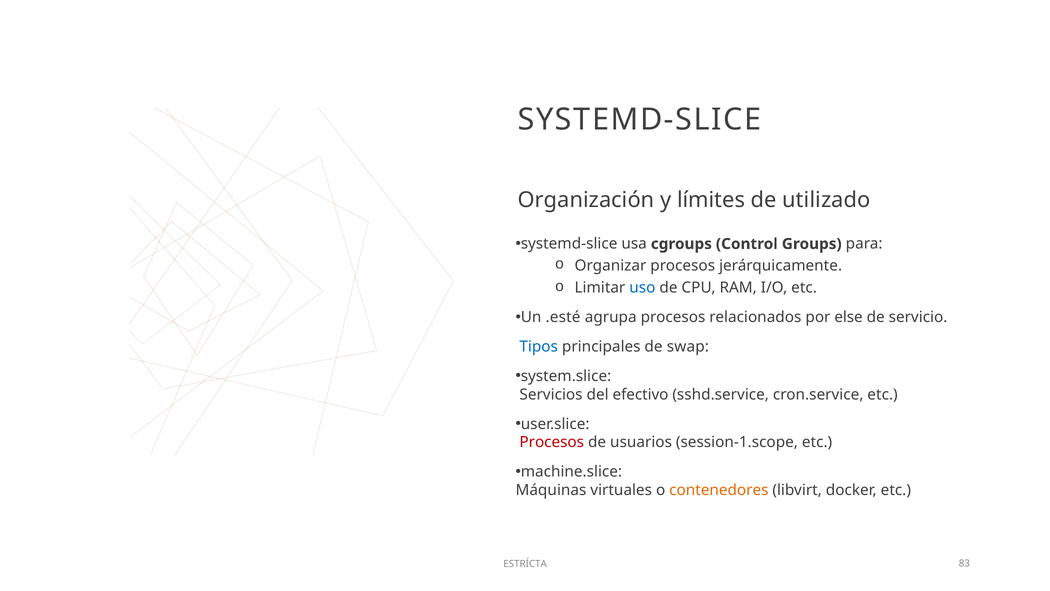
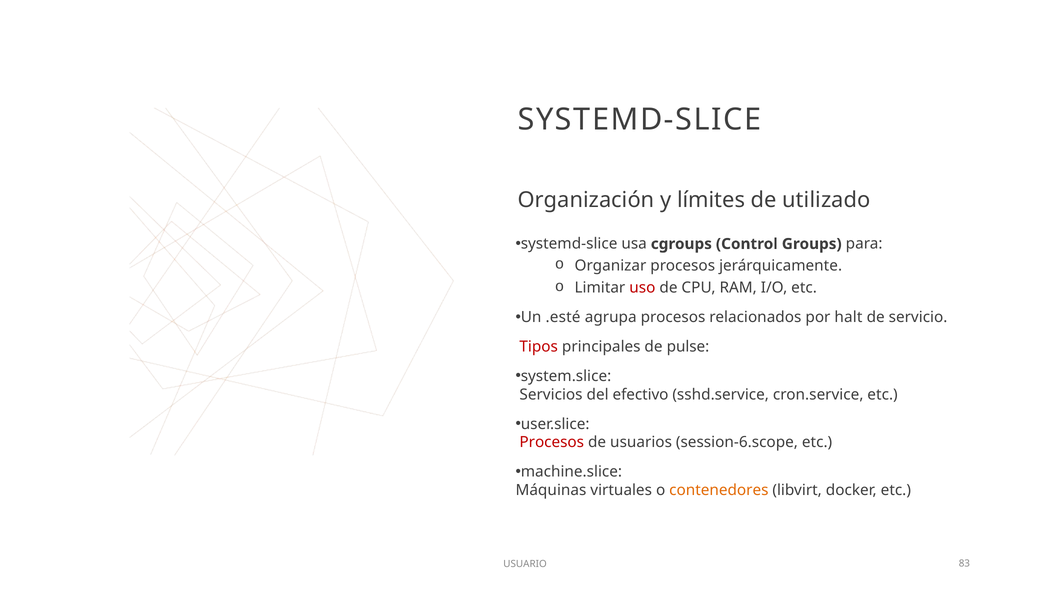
uso colour: blue -> red
else: else -> halt
Tipos colour: blue -> red
swap: swap -> pulse
session-1.scope: session-1.scope -> session-6.scope
ESTRÍCTA: ESTRÍCTA -> USUARIO
